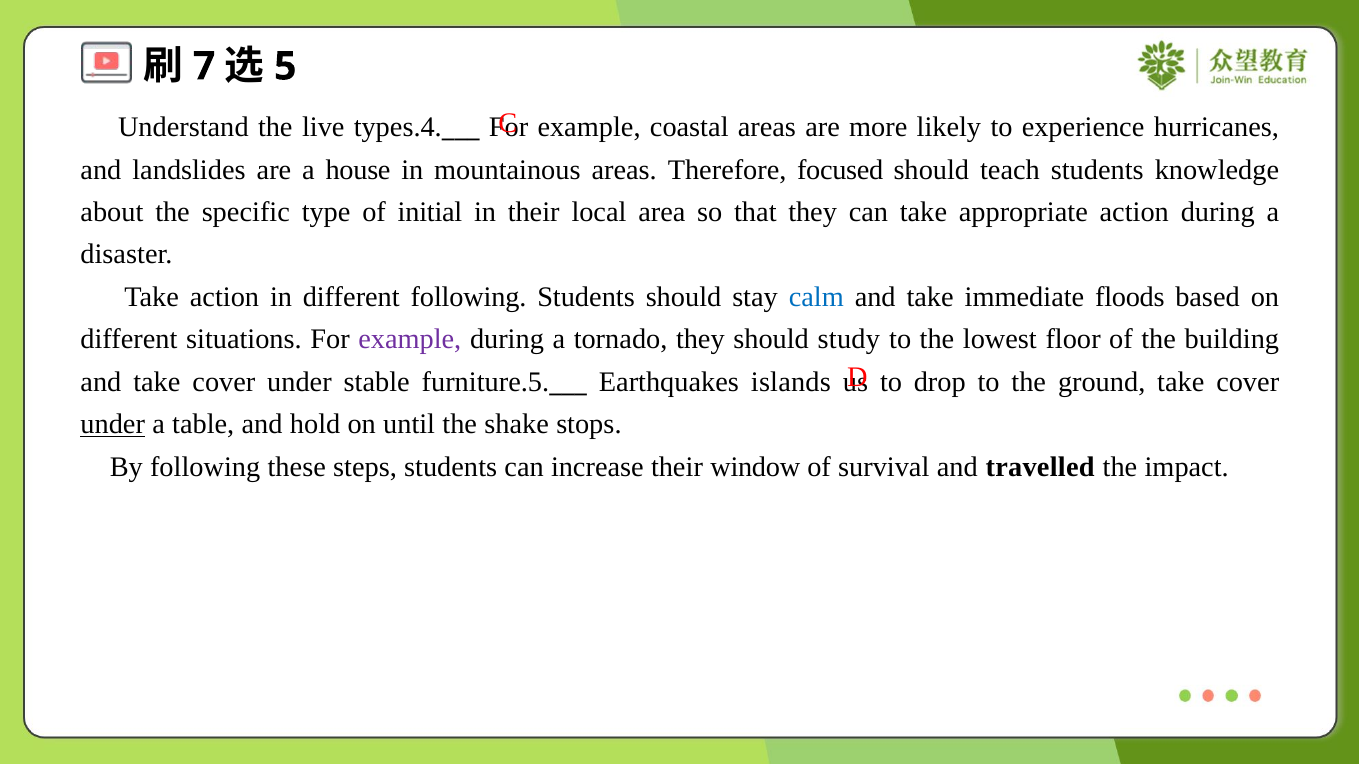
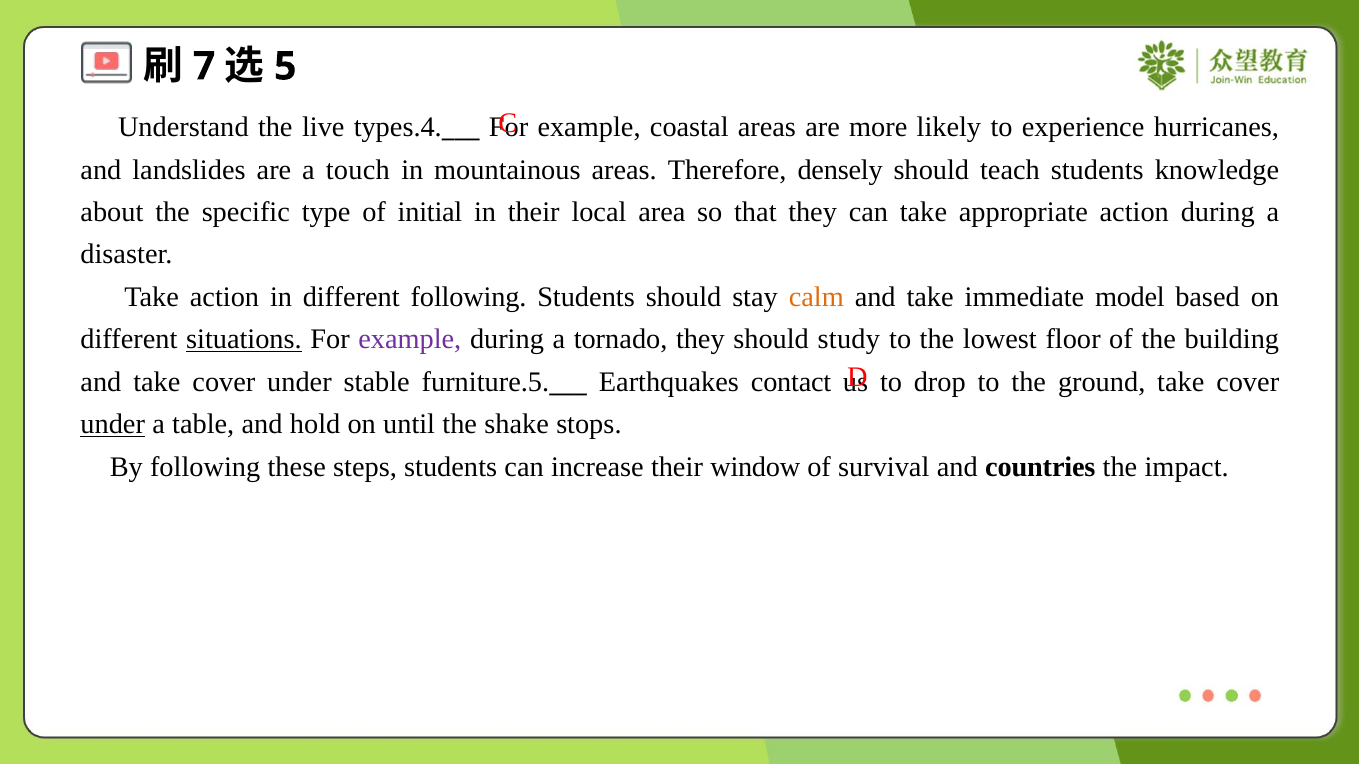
house: house -> touch
focused: focused -> densely
calm colour: blue -> orange
floods: floods -> model
situations underline: none -> present
islands: islands -> contact
travelled: travelled -> countries
